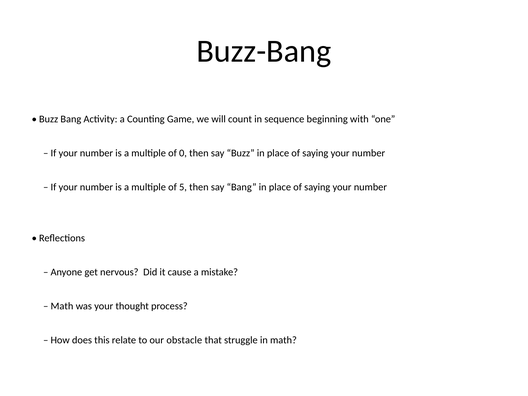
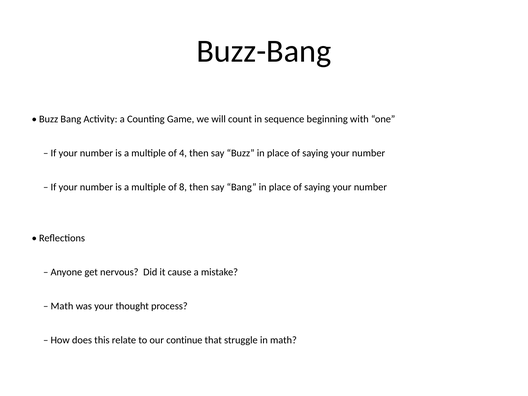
0: 0 -> 4
5: 5 -> 8
obstacle: obstacle -> continue
